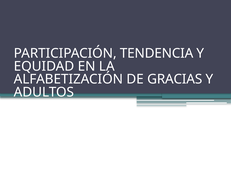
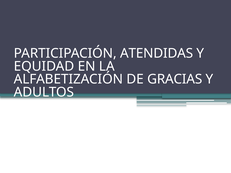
TENDENCIA: TENDENCIA -> ATENDIDAS
